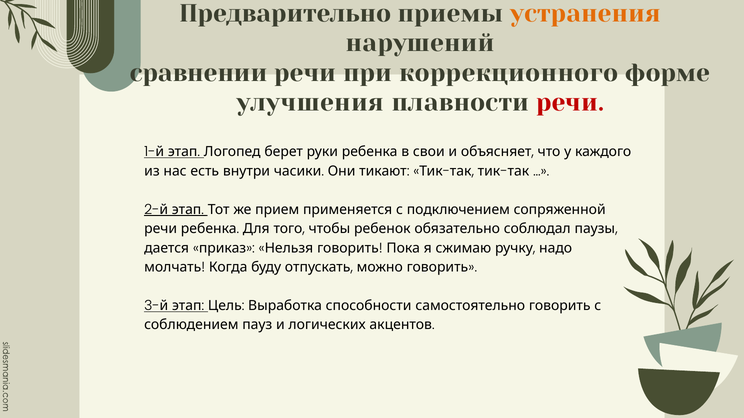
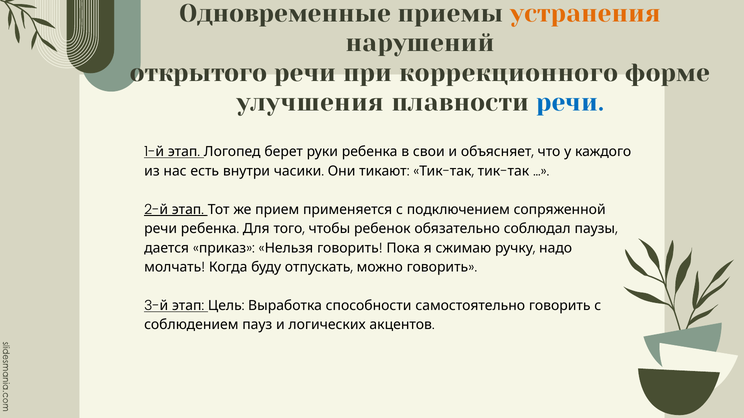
Предварительно: Предварительно -> Одновременные
сравнении: сравнении -> открытого
речи at (570, 103) colour: red -> blue
